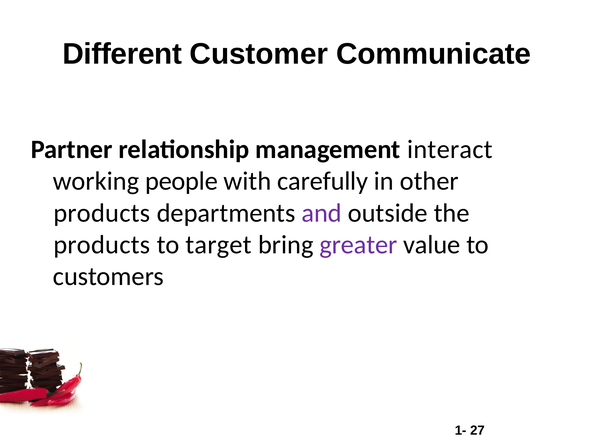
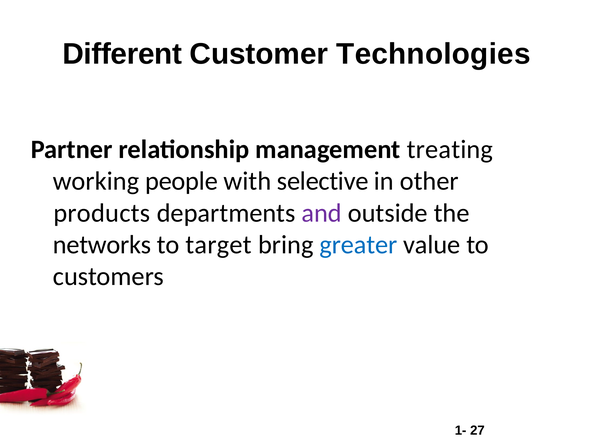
Communicate: Communicate -> Technologies
interact: interact -> treating
carefully: carefully -> selective
products at (102, 244): products -> networks
greater colour: purple -> blue
